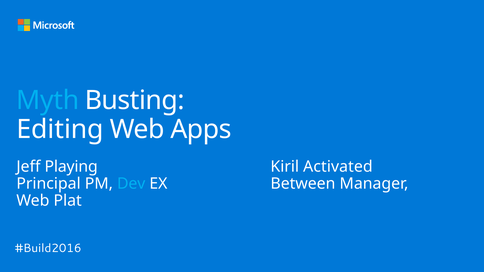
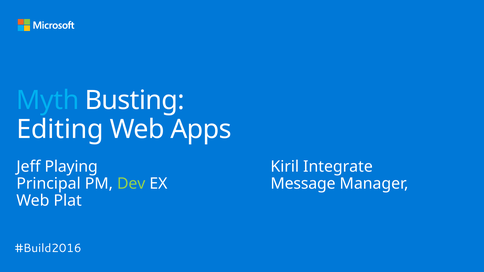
Activated: Activated -> Integrate
Dev colour: light blue -> light green
Between: Between -> Message
